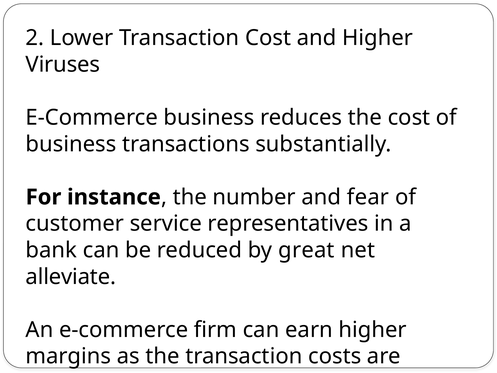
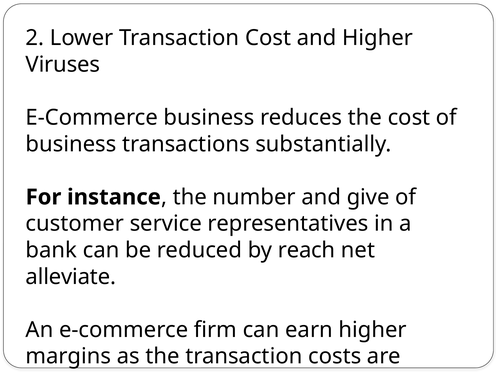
fear: fear -> give
by great: great -> reach
